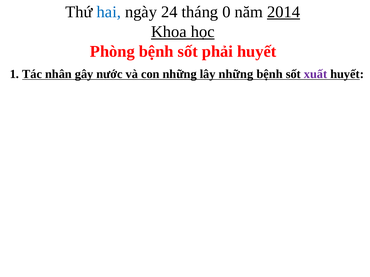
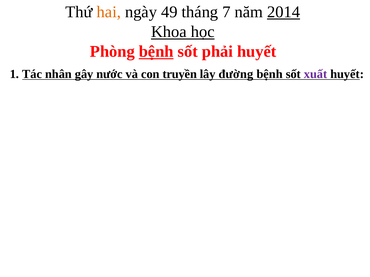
hai colour: blue -> orange
24: 24 -> 49
0: 0 -> 7
bệnh at (156, 52) underline: none -> present
con những: những -> truyền
lây những: những -> đường
